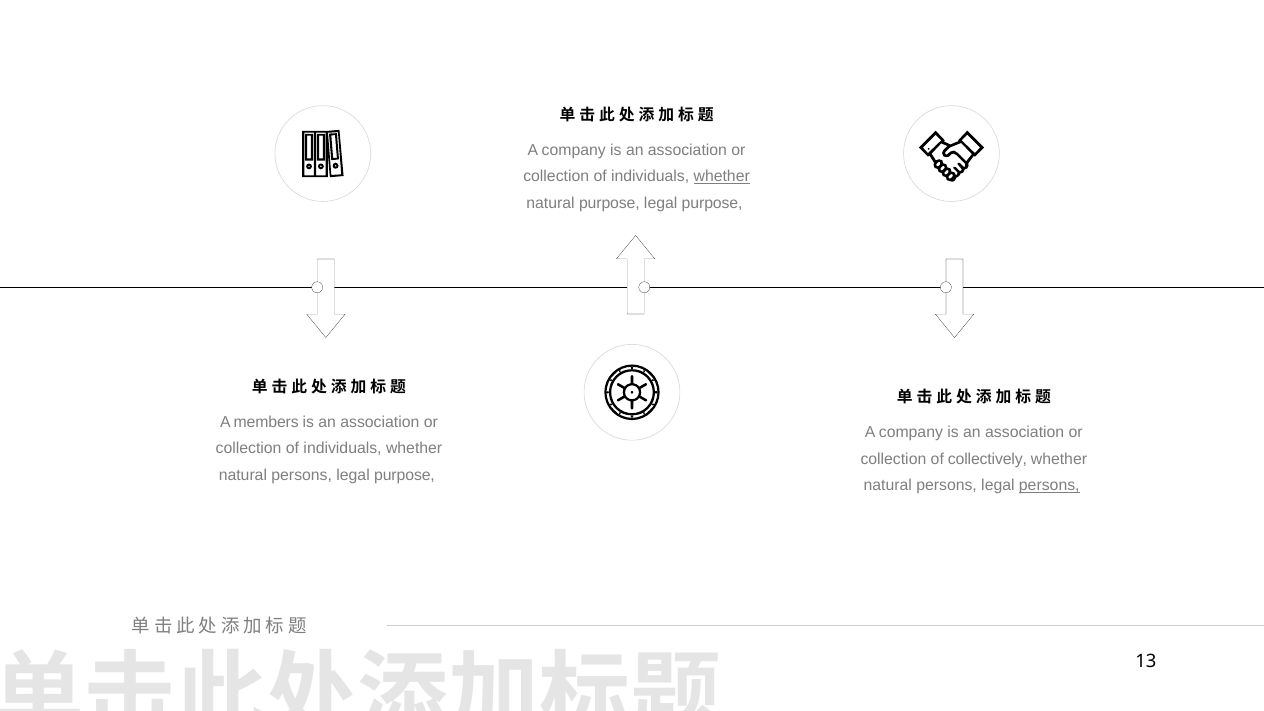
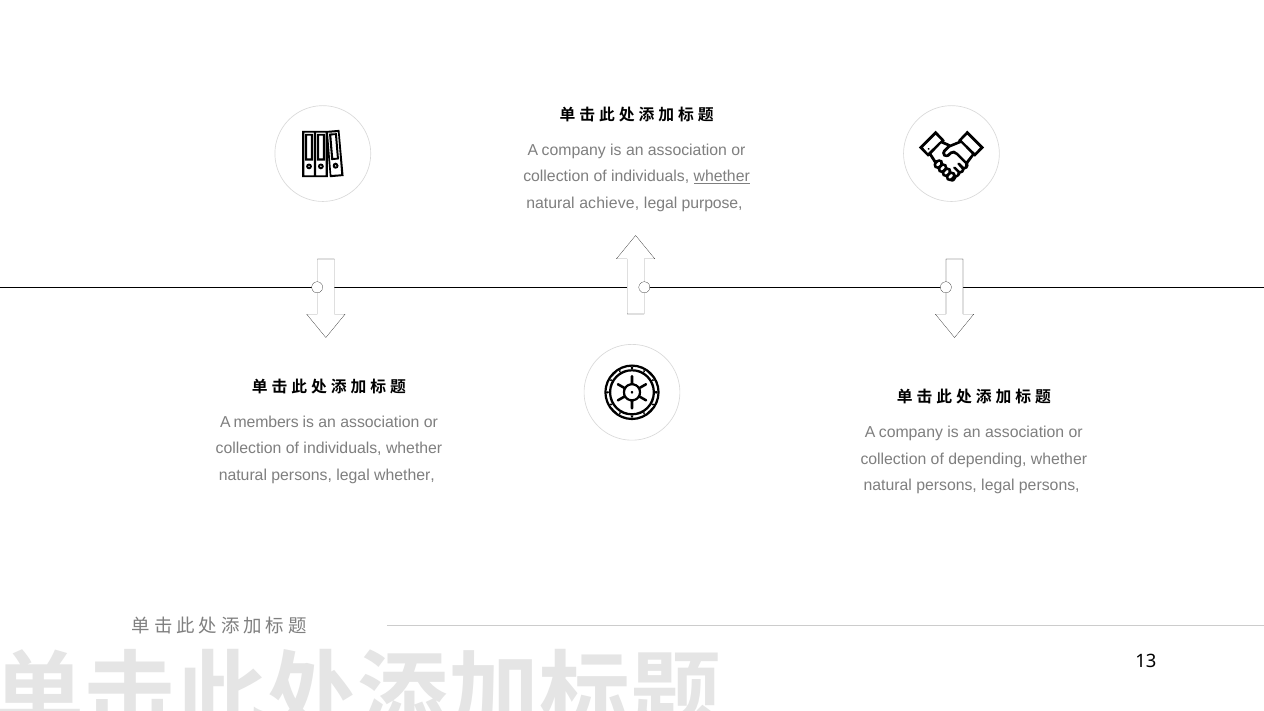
natural purpose: purpose -> achieve
collectively: collectively -> depending
persons legal purpose: purpose -> whether
persons at (1049, 486) underline: present -> none
